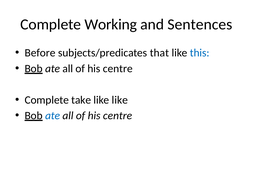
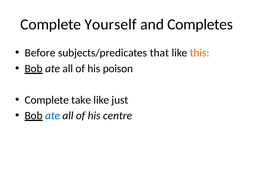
Working: Working -> Yourself
Sentences: Sentences -> Completes
this colour: blue -> orange
centre at (118, 69): centre -> poison
like like: like -> just
